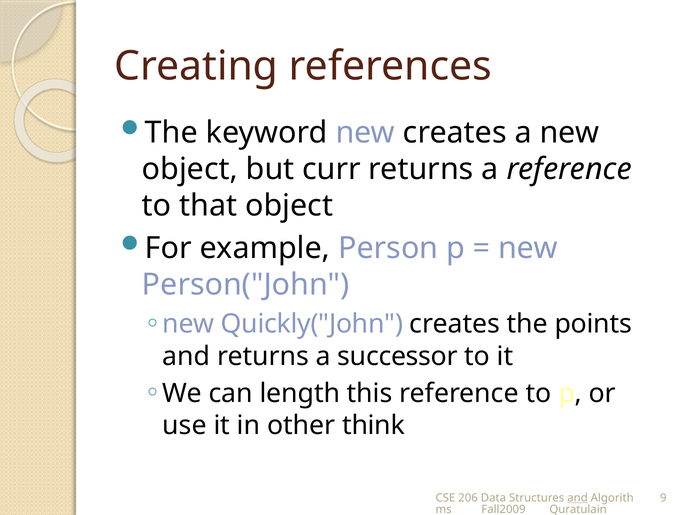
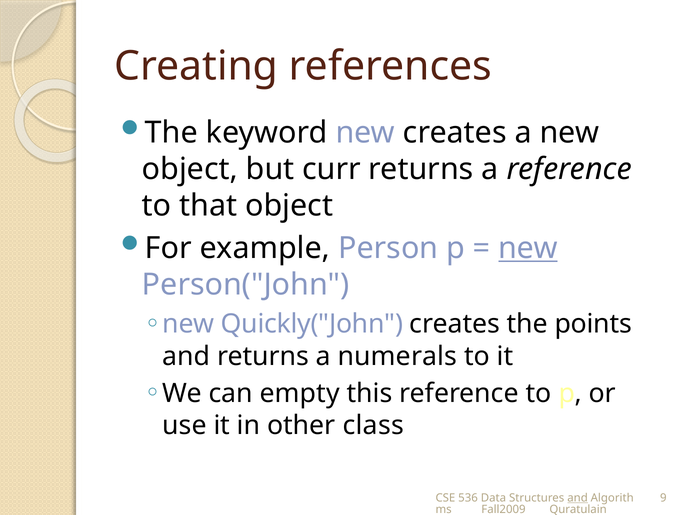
new at (528, 248) underline: none -> present
successor: successor -> numerals
length: length -> empty
think: think -> class
206: 206 -> 536
